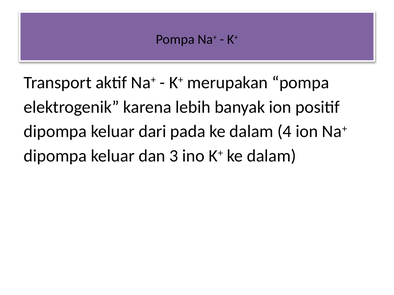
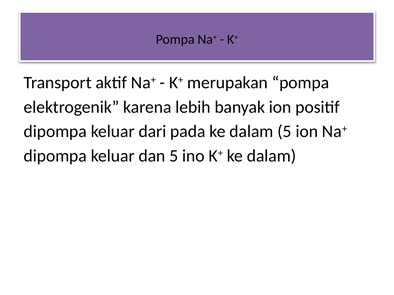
dalam 4: 4 -> 5
dan 3: 3 -> 5
